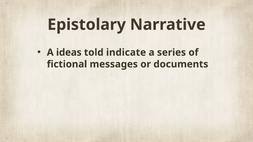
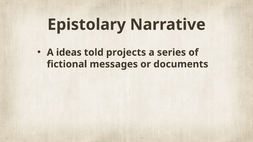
indicate: indicate -> projects
